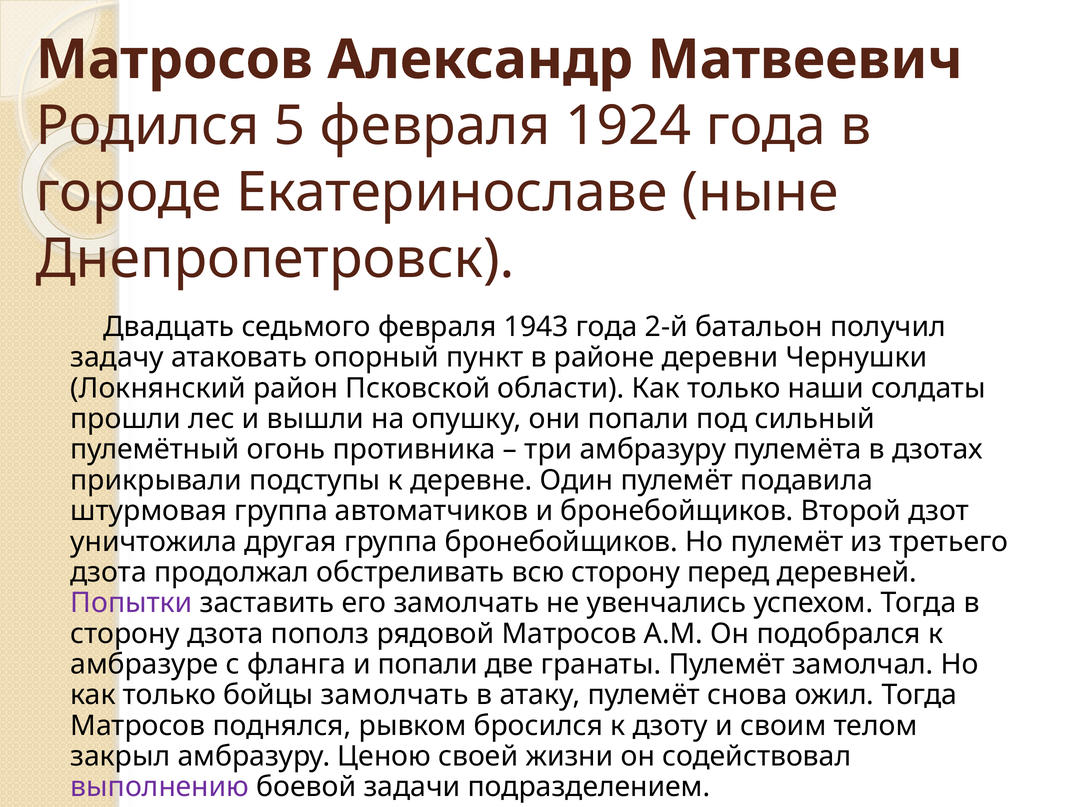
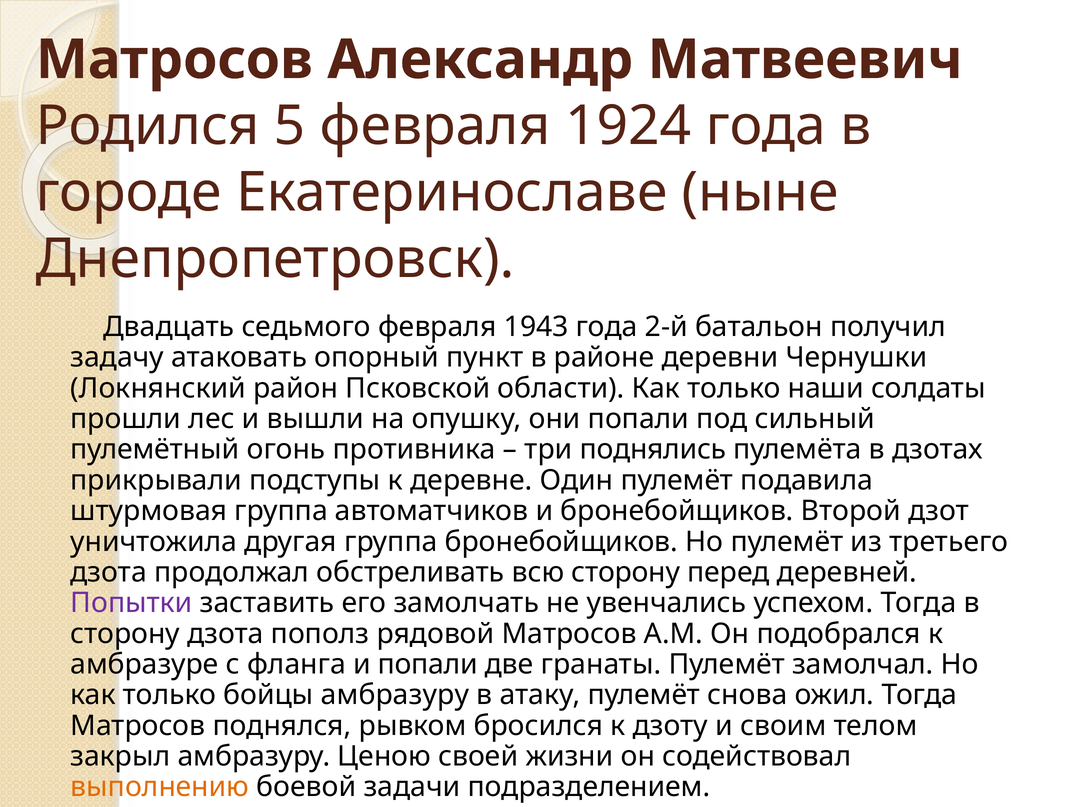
три амбразуру: амбразуру -> поднялись
бойцы замолчать: замолчать -> амбразуру
выполнению colour: purple -> orange
